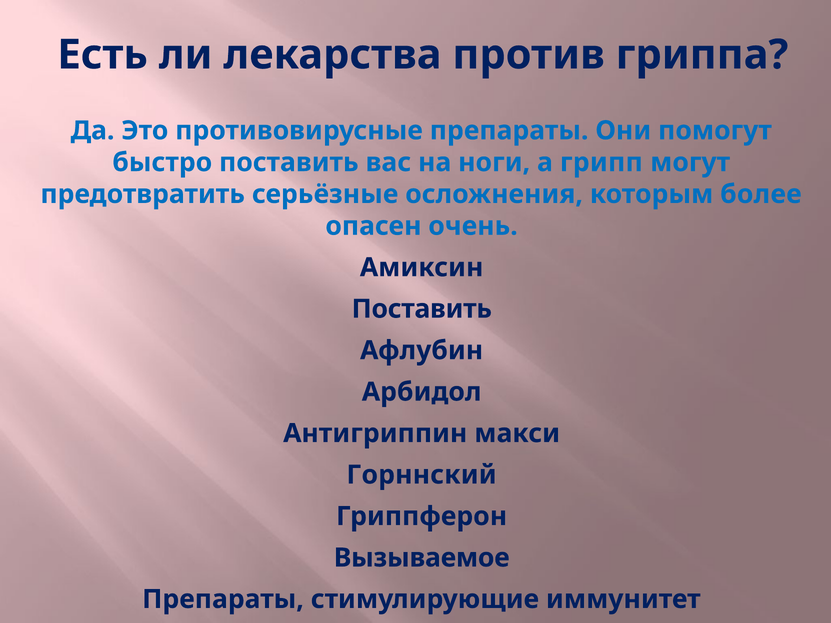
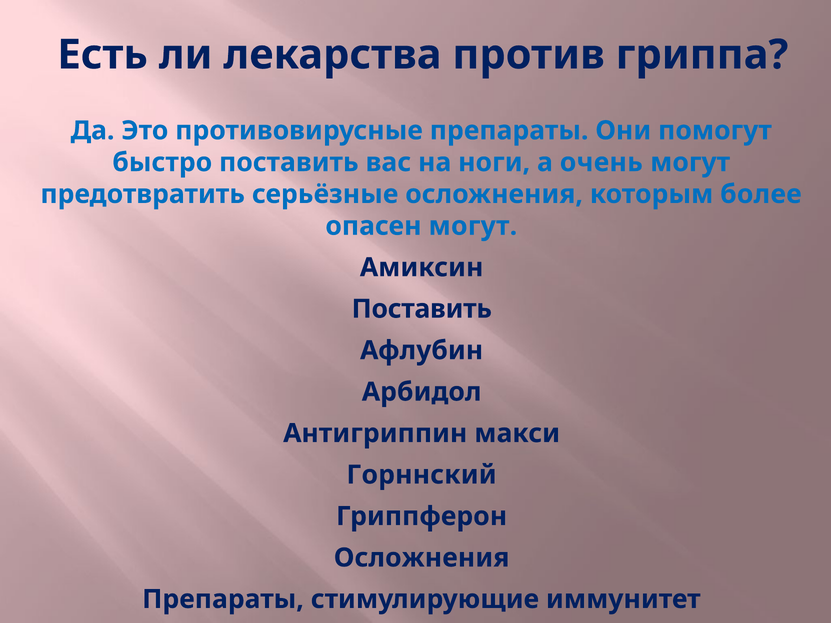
грипп: грипп -> очень
опасен очень: очень -> могут
Вызываемое at (422, 558): Вызываемое -> Осложнения
